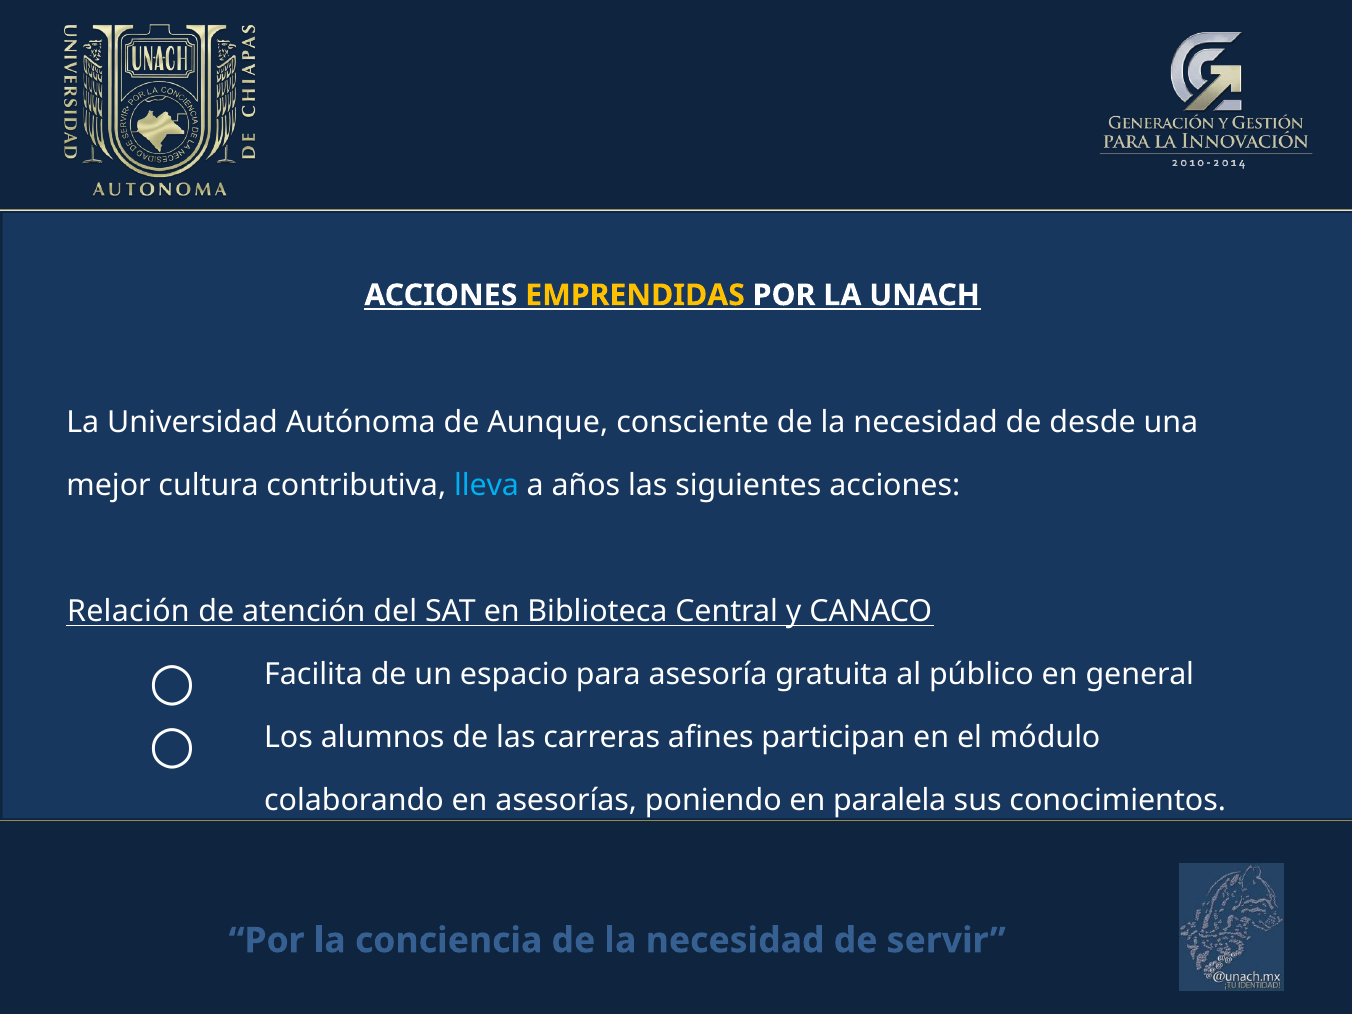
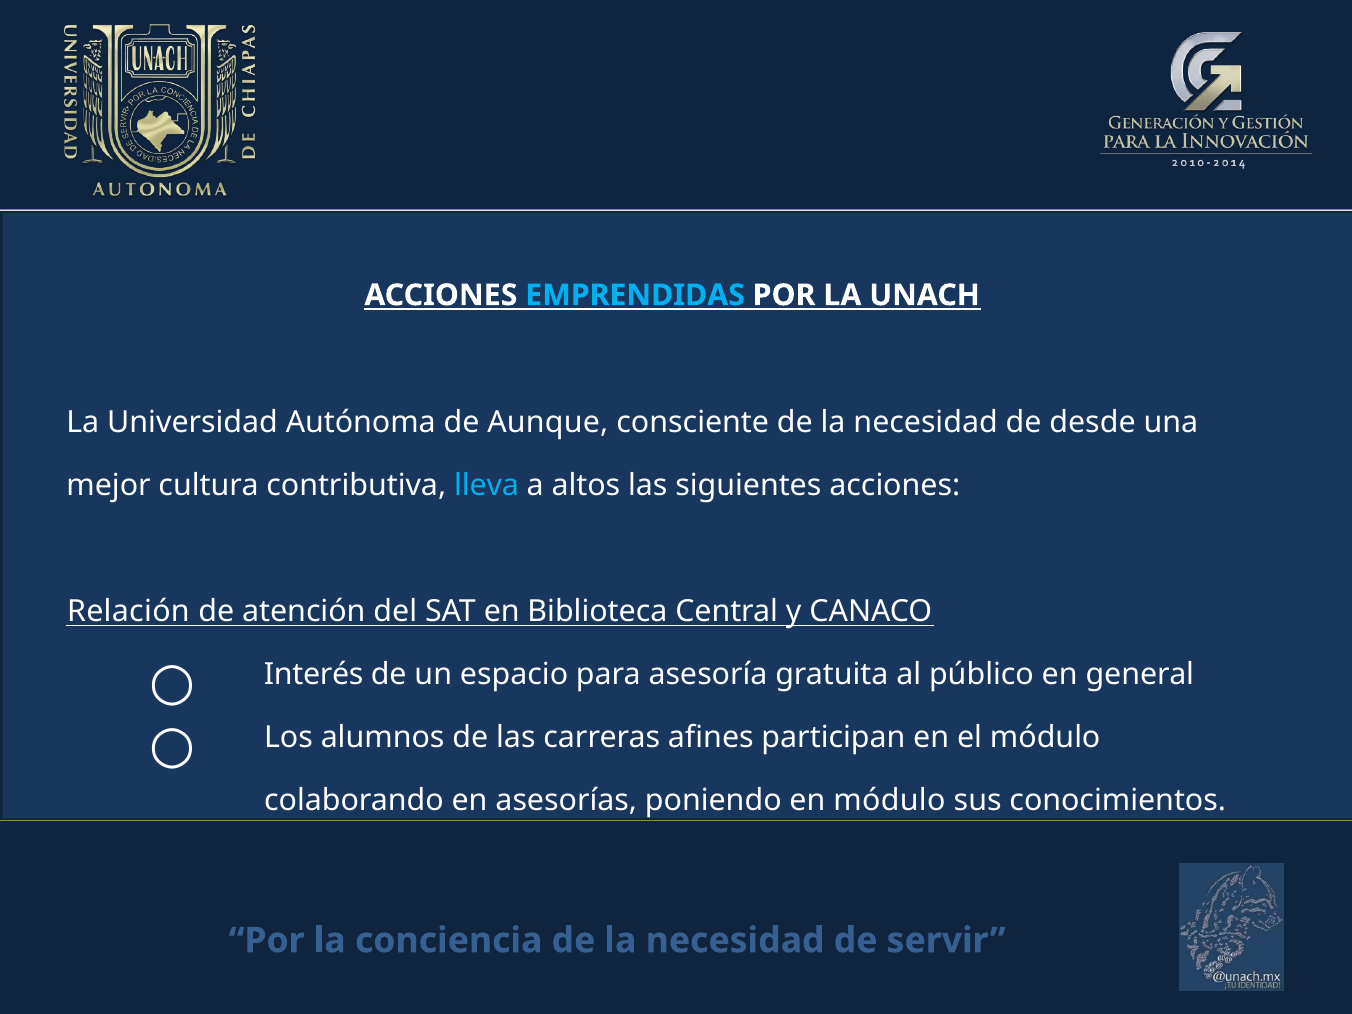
EMPRENDIDAS colour: yellow -> light blue
años: años -> altos
Facilita: Facilita -> Interés
en paralela: paralela -> módulo
